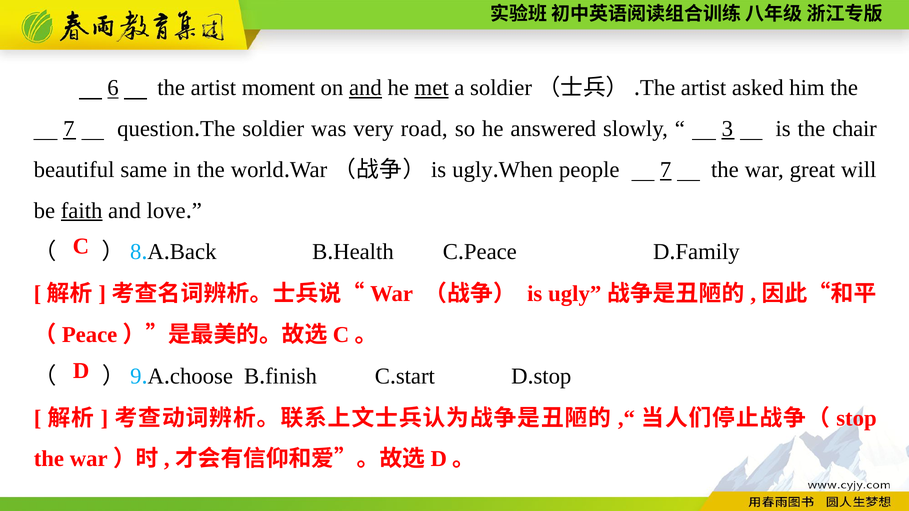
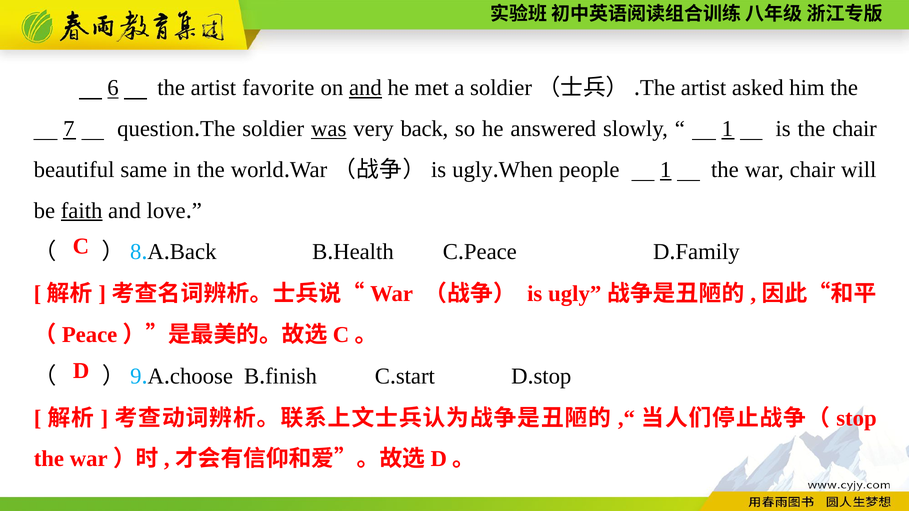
moment: moment -> favorite
met underline: present -> none
was underline: none -> present
very road: road -> back
3 at (727, 129): 3 -> 1
people 7: 7 -> 1
war great: great -> chair
